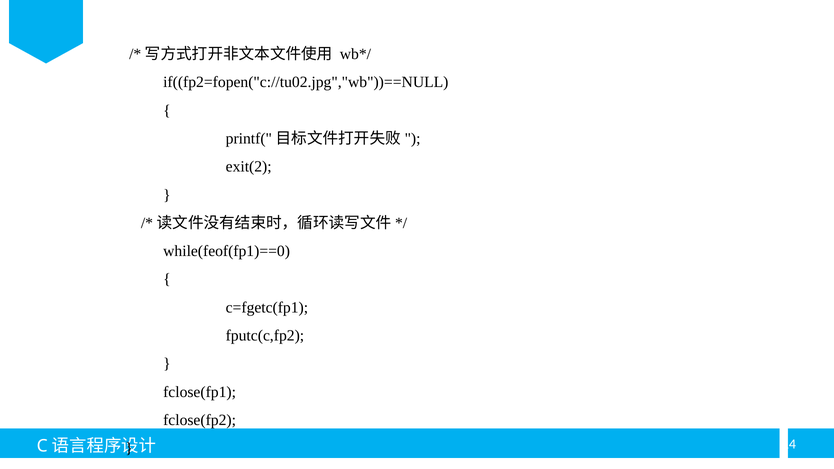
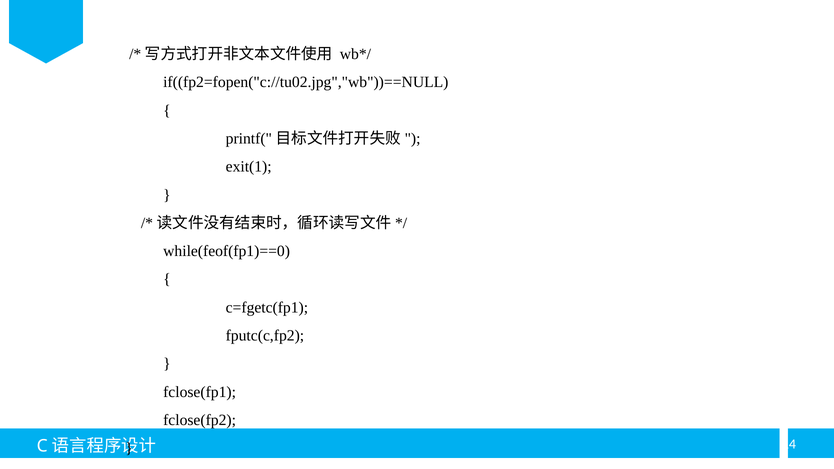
exit(2: exit(2 -> exit(1
